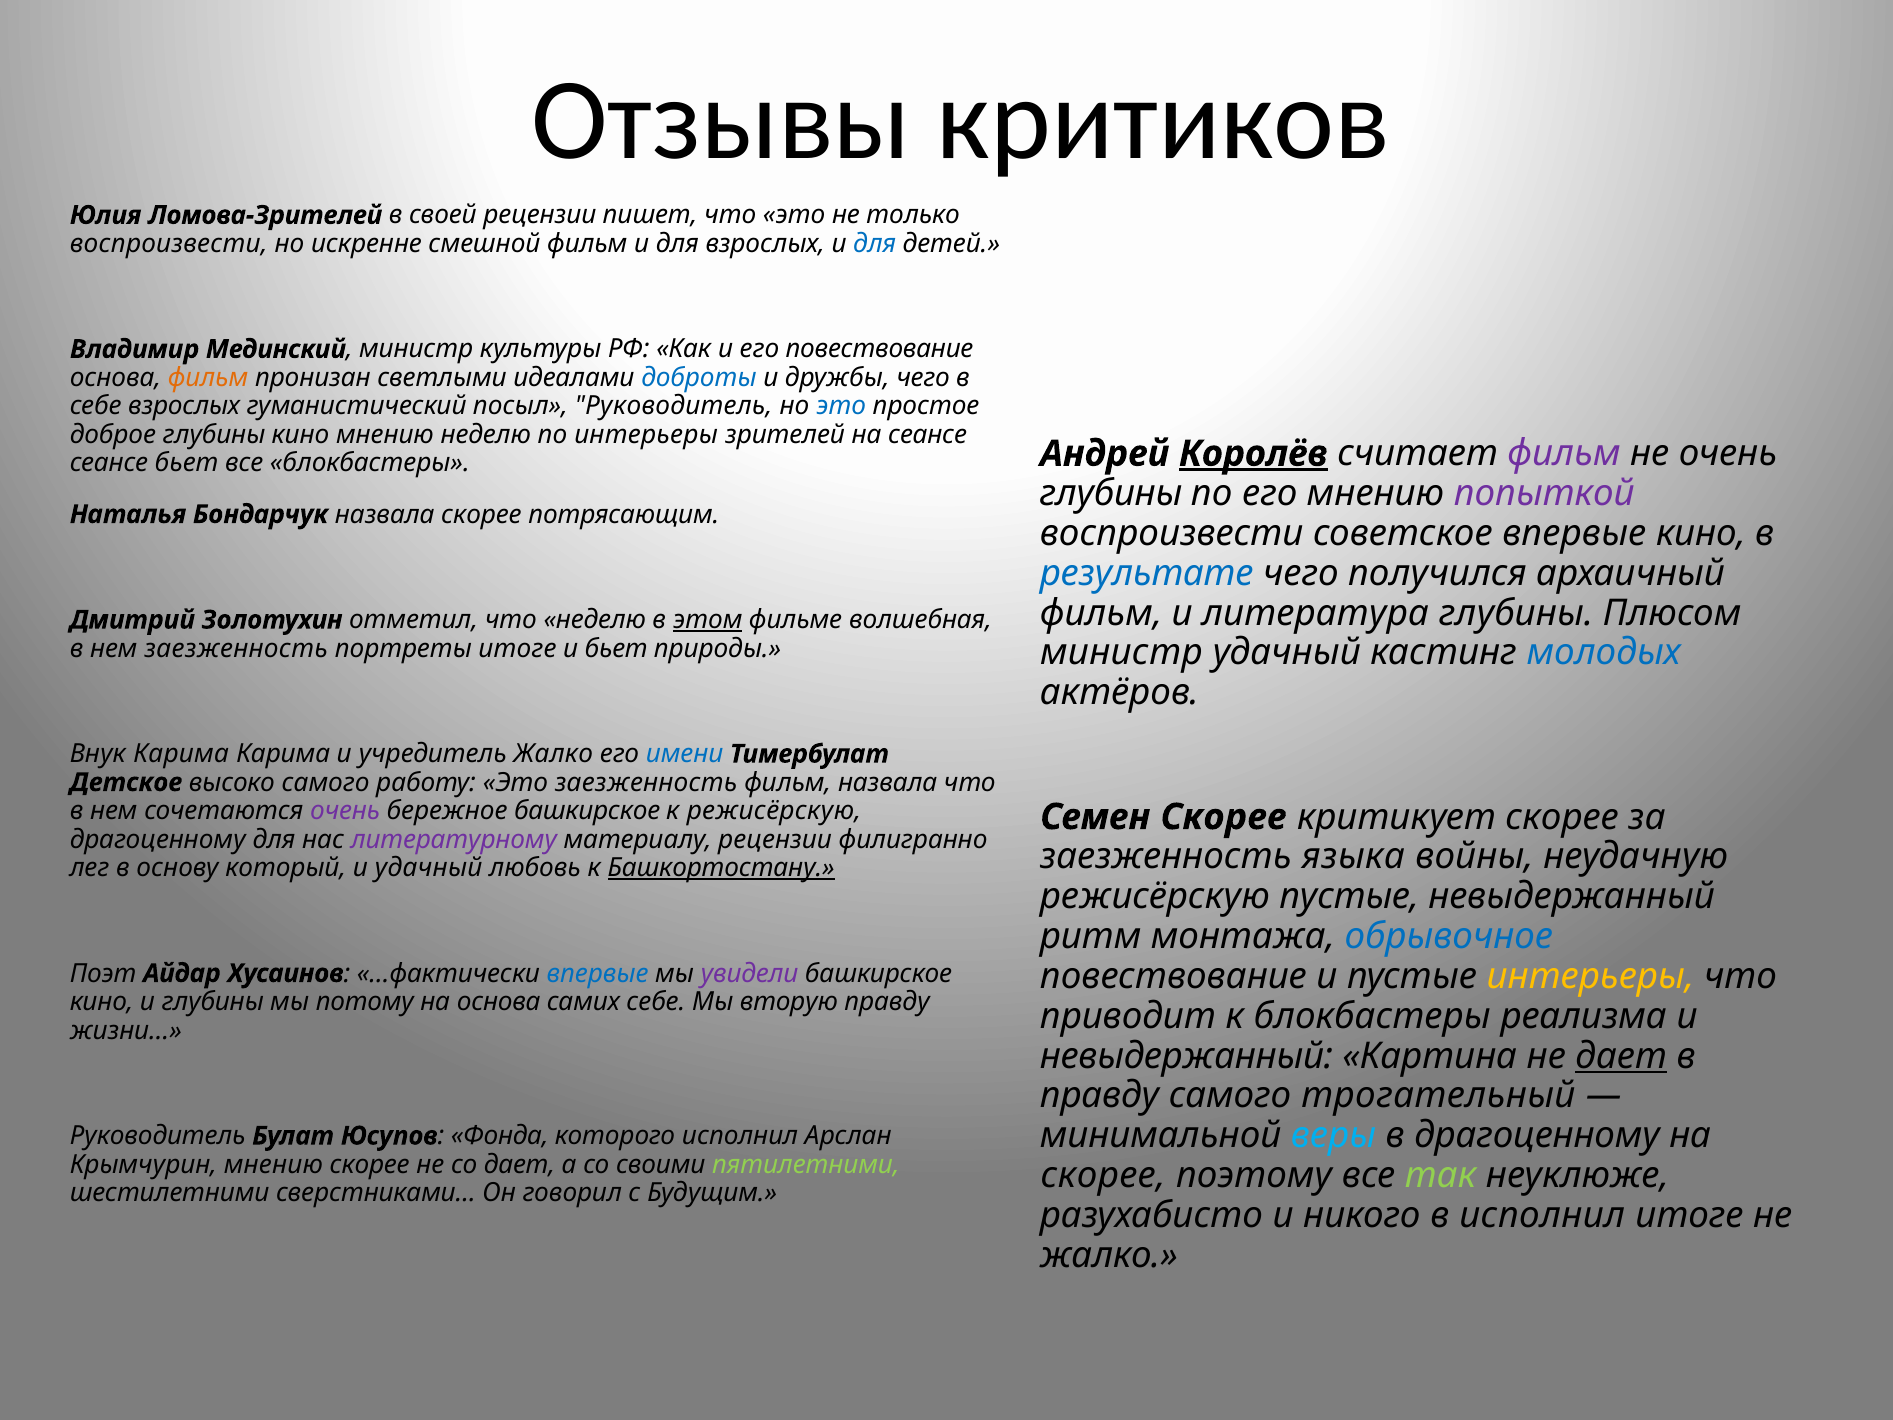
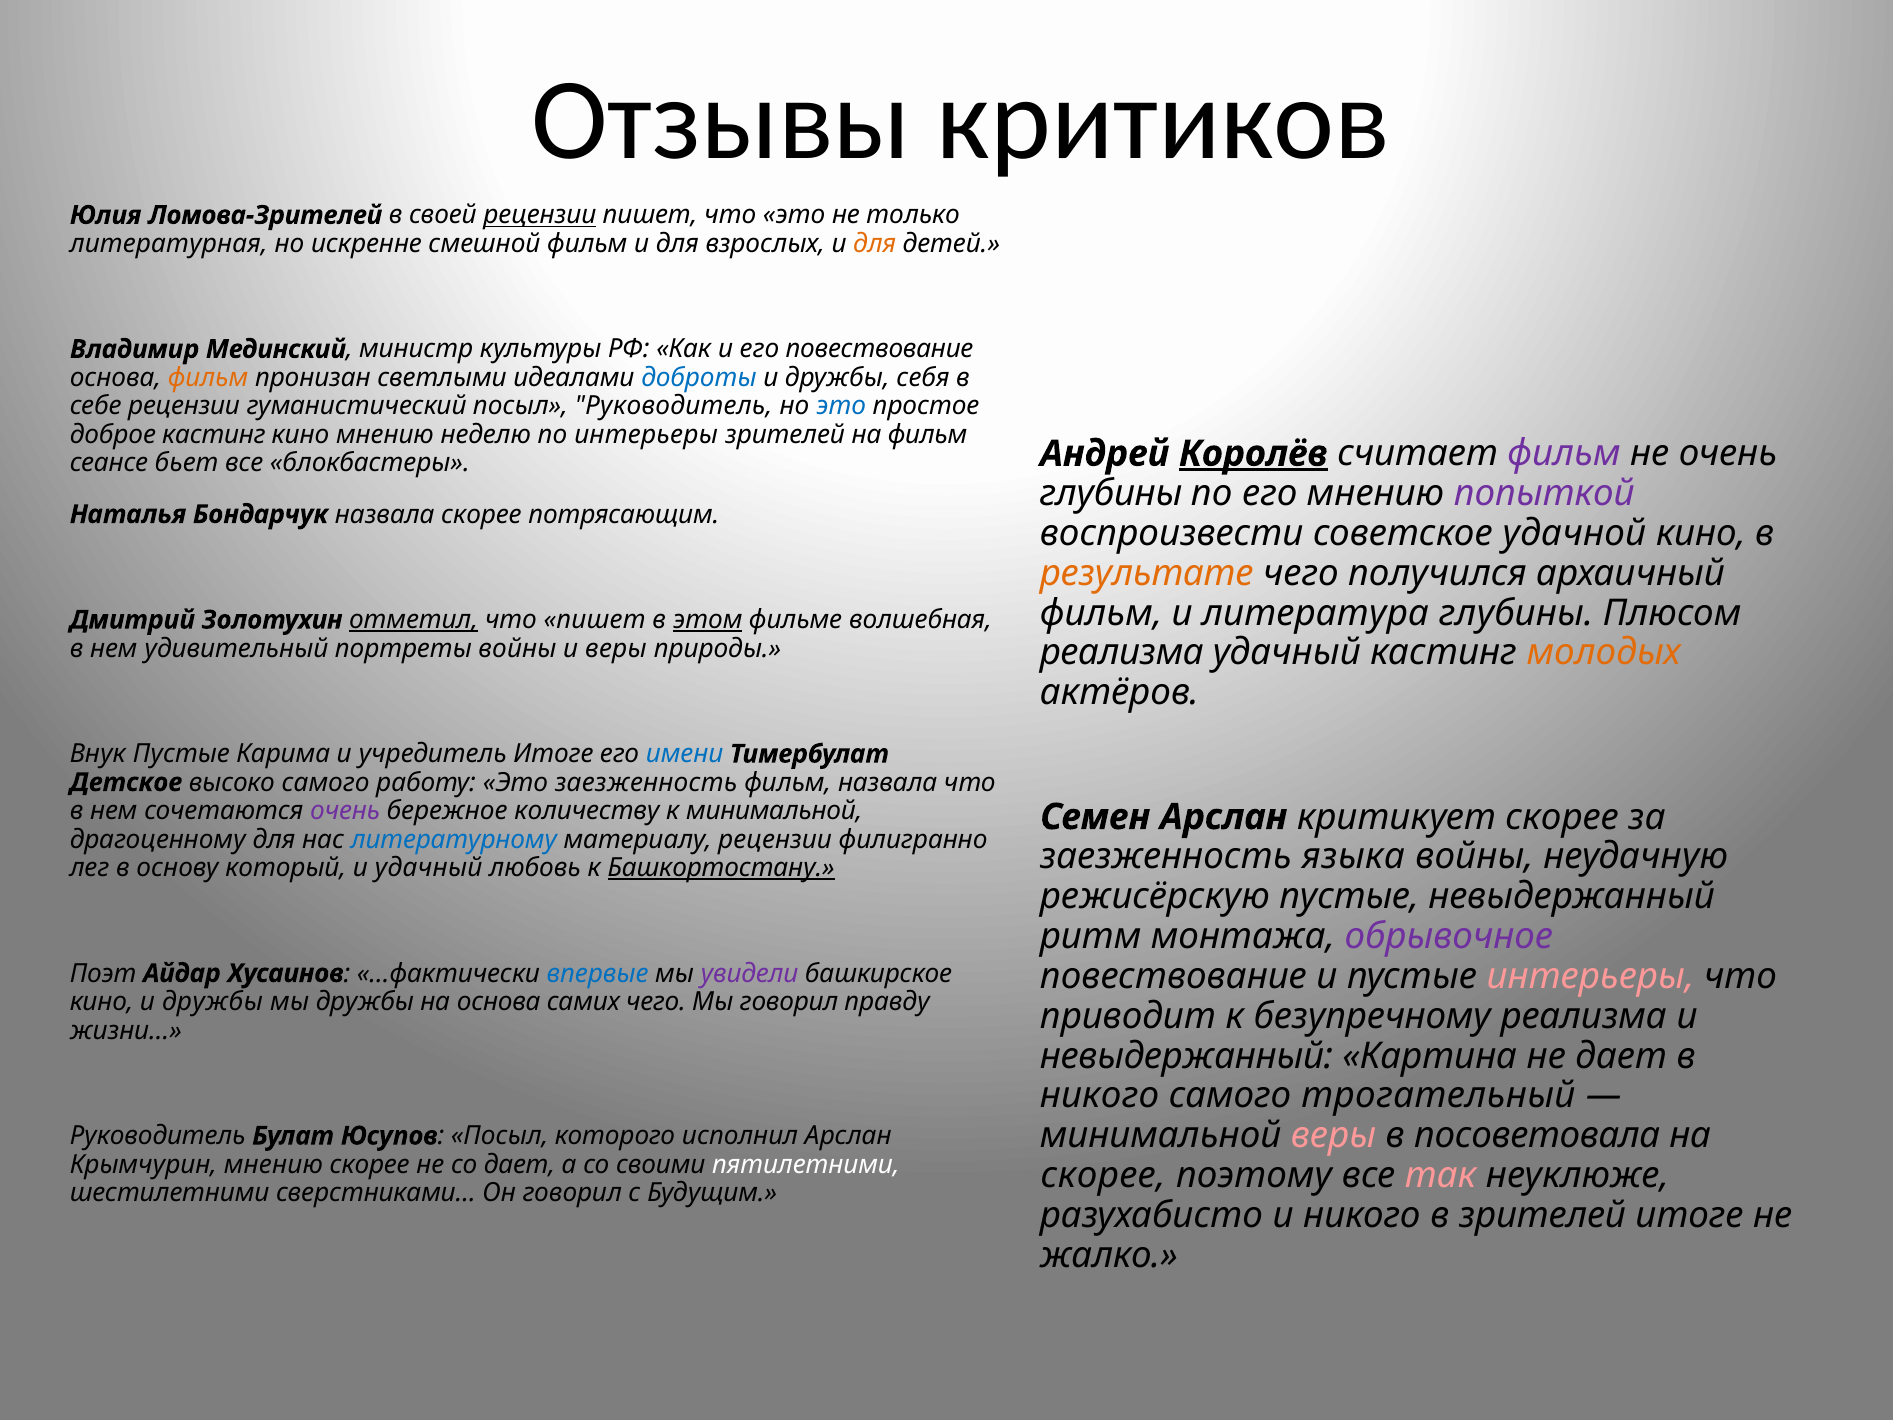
рецензии at (540, 215) underline: none -> present
воспроизвести at (169, 244): воспроизвести -> литературная
для at (875, 244) colour: blue -> orange
дружбы чего: чего -> себя
себе взрослых: взрослых -> рецензии
доброе глубины: глубины -> кастинг
на сеансе: сеансе -> фильм
советское впервые: впервые -> удачной
результате colour: blue -> orange
отметил underline: none -> present
что неделю: неделю -> пишет
нем заезженность: заезженность -> удивительный
портреты итоге: итоге -> войны
и бьет: бьет -> веры
министр at (1121, 653): министр -> реализма
молодых colour: blue -> orange
Внук Карима: Карима -> Пустые
учредитель Жалко: Жалко -> Итоге
бережное башкирское: башкирское -> количеству
к режисёрскую: режисёрскую -> минимальной
Семен Скорее: Скорее -> Арслан
литературному colour: purple -> blue
обрывочное colour: blue -> purple
интерьеры at (1591, 976) colour: yellow -> pink
кино и глубины: глубины -> дружбы
мы потому: потому -> дружбы
самих себе: себе -> чего
Мы вторую: вторую -> говорил
к блокбастеры: блокбастеры -> безупречному
дает at (1621, 1056) underline: present -> none
правду at (1100, 1095): правду -> никого
веры at (1334, 1135) colour: light blue -> pink
в драгоценному: драгоценному -> посоветовала
Юсупов Фонда: Фонда -> Посыл
пятилетними colour: light green -> white
так colour: light green -> pink
в исполнил: исполнил -> зрителей
